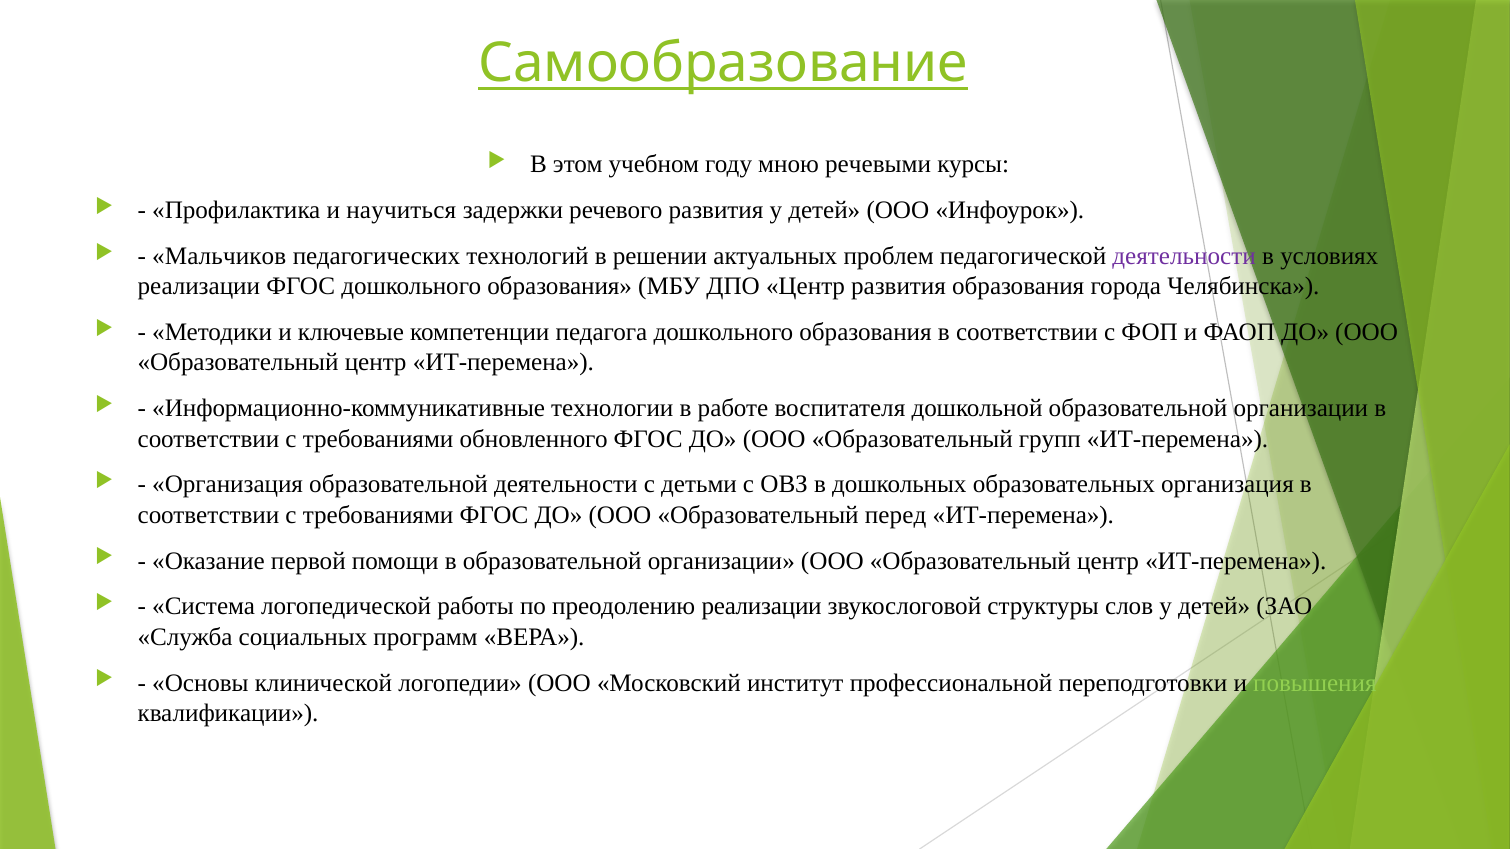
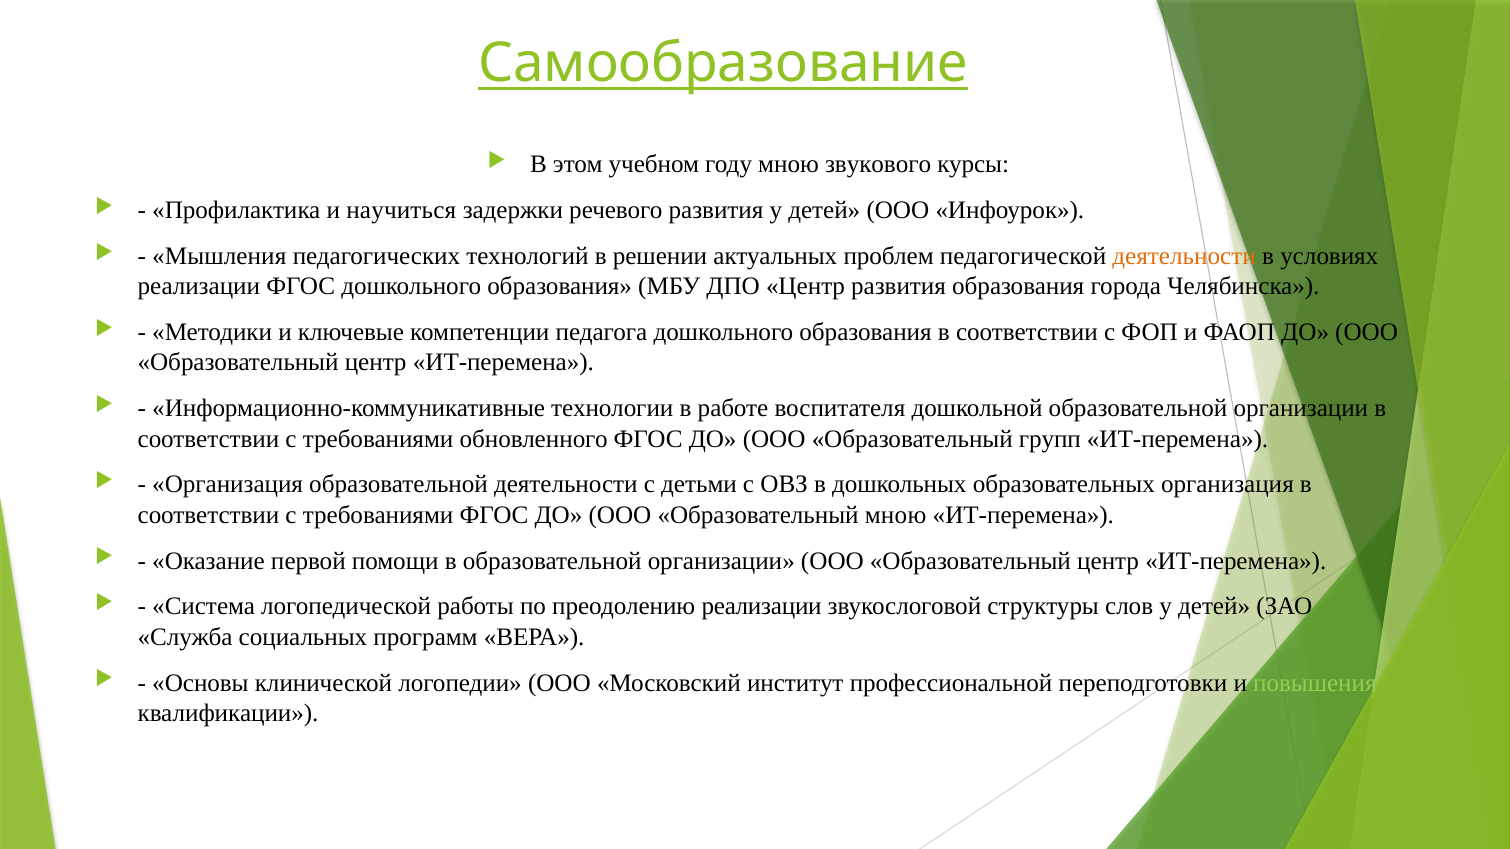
речевыми: речевыми -> звукового
Мальчиков: Мальчиков -> Мышления
деятельности at (1184, 257) colour: purple -> orange
Образовательный перед: перед -> мною
